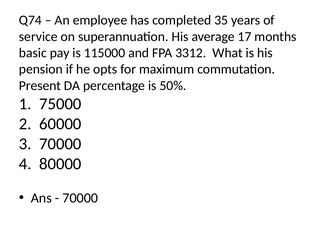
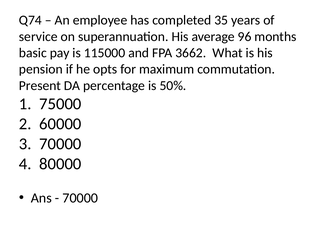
17: 17 -> 96
3312: 3312 -> 3662
